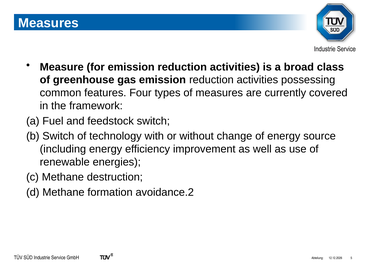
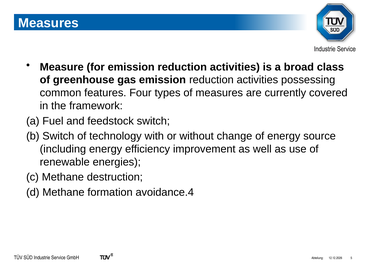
avoidance.2: avoidance.2 -> avoidance.4
